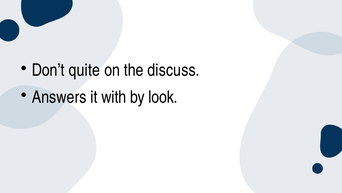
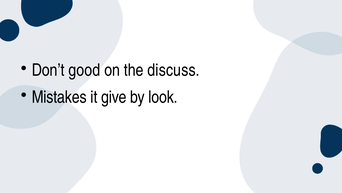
quite: quite -> good
Answers: Answers -> Mistakes
with: with -> give
